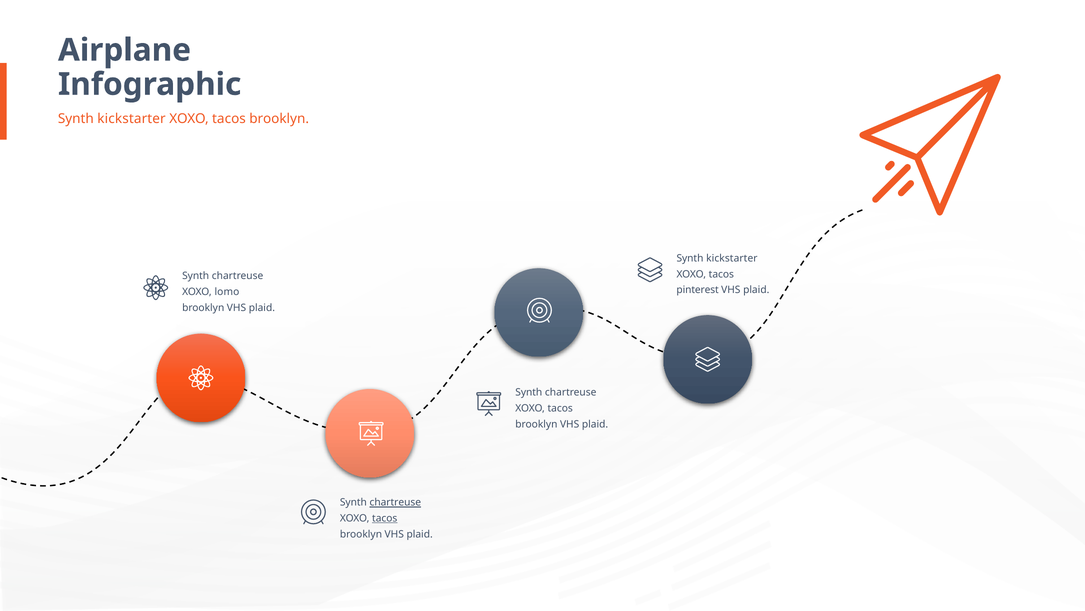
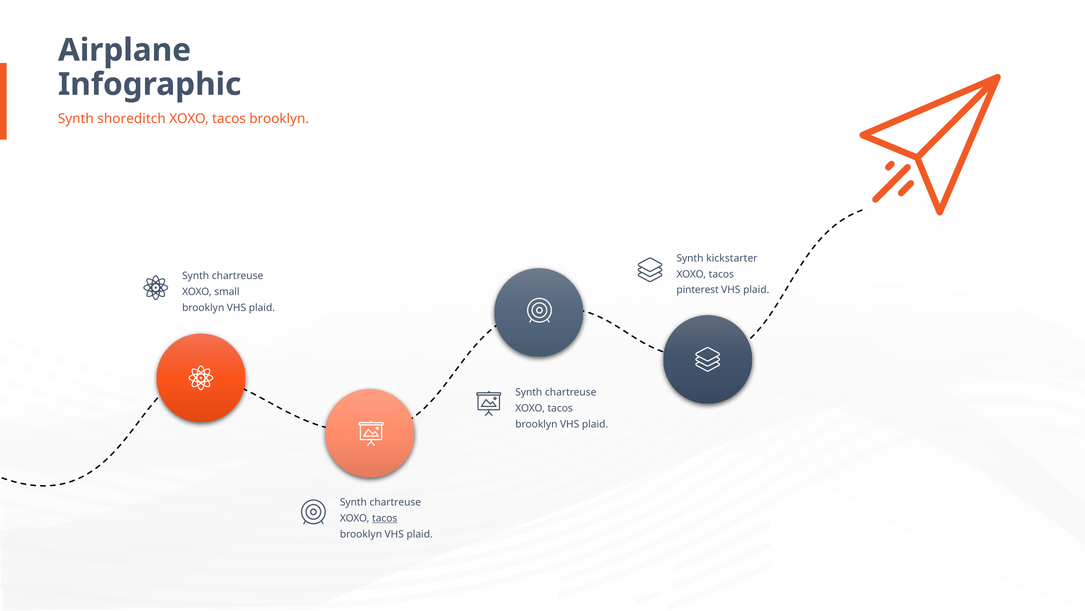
kickstarter at (132, 119): kickstarter -> shoreditch
lomo: lomo -> small
chartreuse at (395, 502) underline: present -> none
